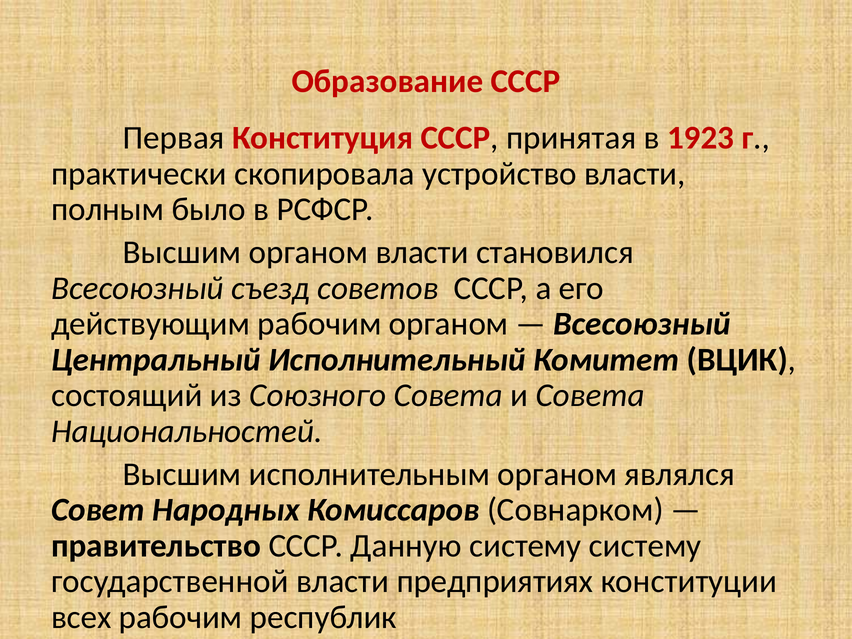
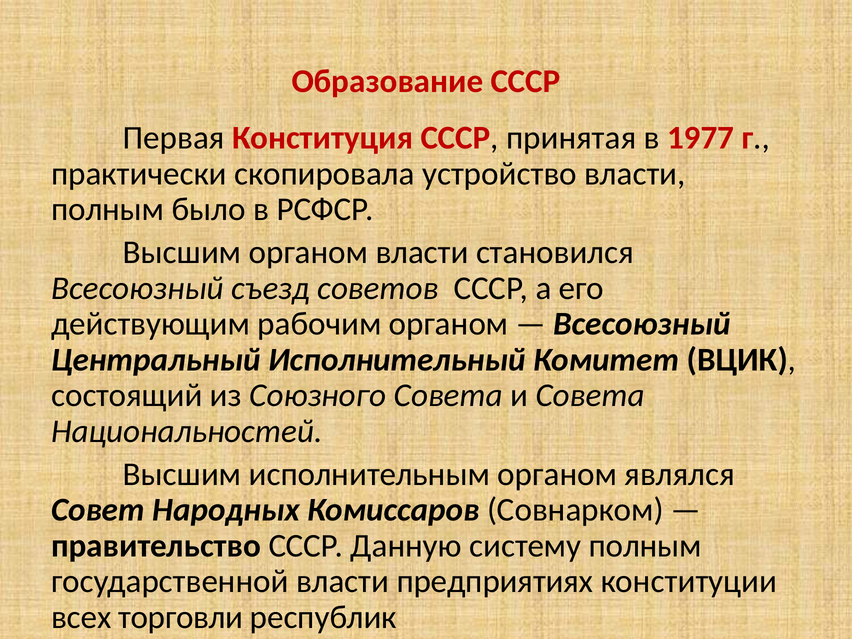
1923: 1923 -> 1977
систему систему: систему -> полным
всех рабочим: рабочим -> торговли
